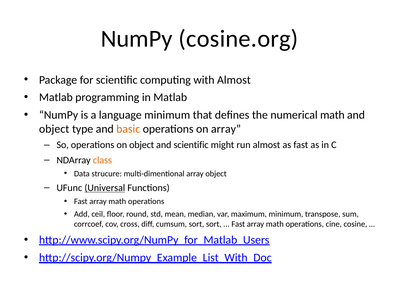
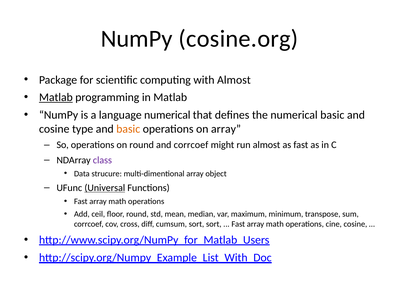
Matlab at (56, 97) underline: none -> present
language minimum: minimum -> numerical
numerical math: math -> basic
object at (54, 129): object -> cosine
on object: object -> round
and scientific: scientific -> corrcoef
class colour: orange -> purple
